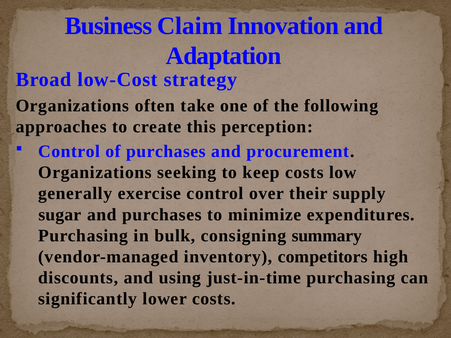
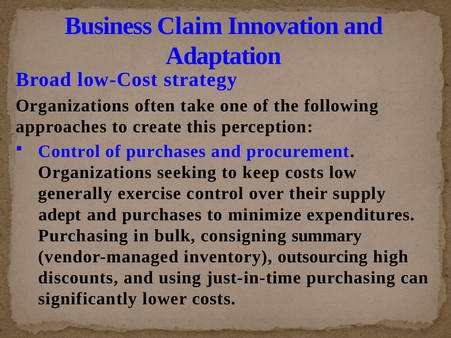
sugar: sugar -> adept
competitors: competitors -> outsourcing
